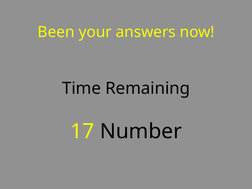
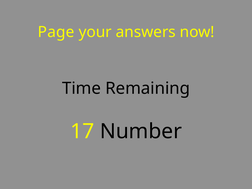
Been: Been -> Page
